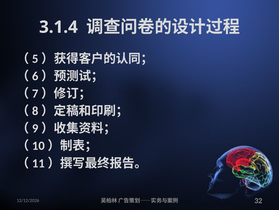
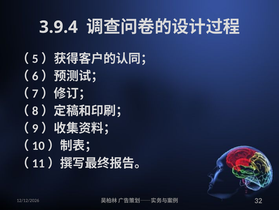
3.1.4: 3.1.4 -> 3.9.4
